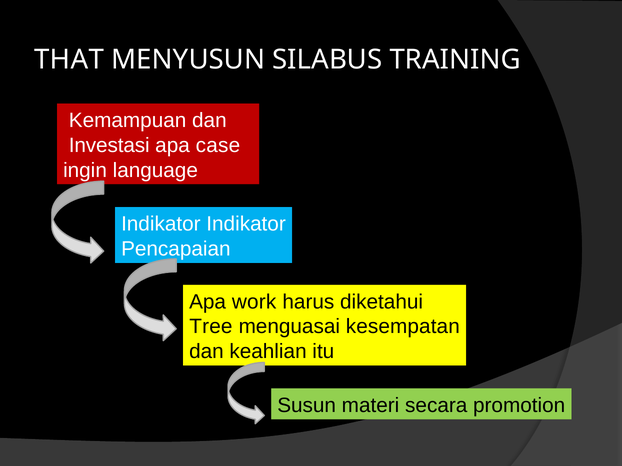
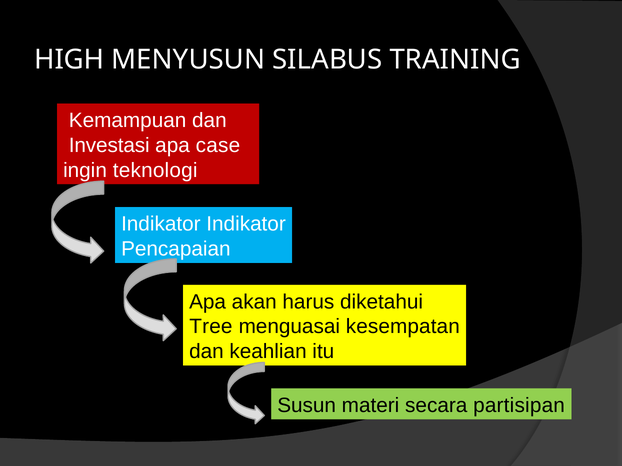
THAT: THAT -> HIGH
language: language -> teknologi
work: work -> akan
promotion: promotion -> partisipan
